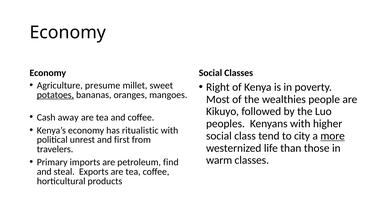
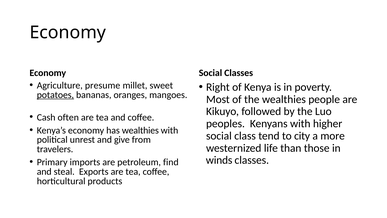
away: away -> often
has ritualistic: ritualistic -> wealthies
more underline: present -> none
first: first -> give
warm: warm -> winds
